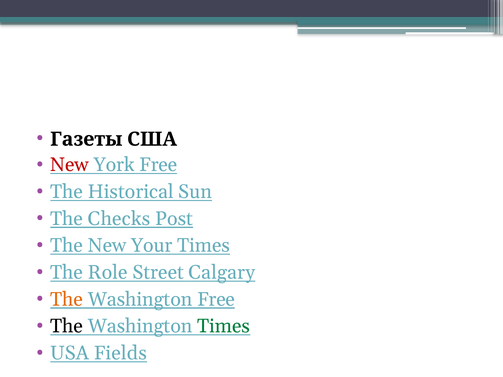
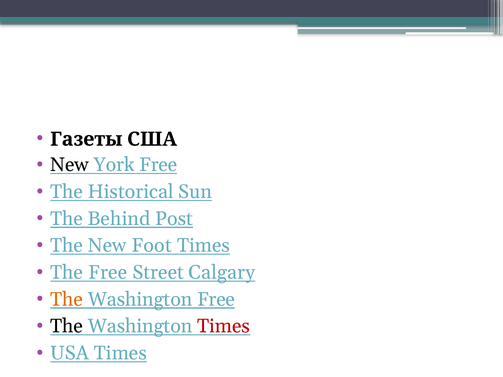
New at (70, 165) colour: red -> black
Checks: Checks -> Behind
Your: Your -> Foot
The Role: Role -> Free
Times at (224, 326) colour: green -> red
USA Fields: Fields -> Times
